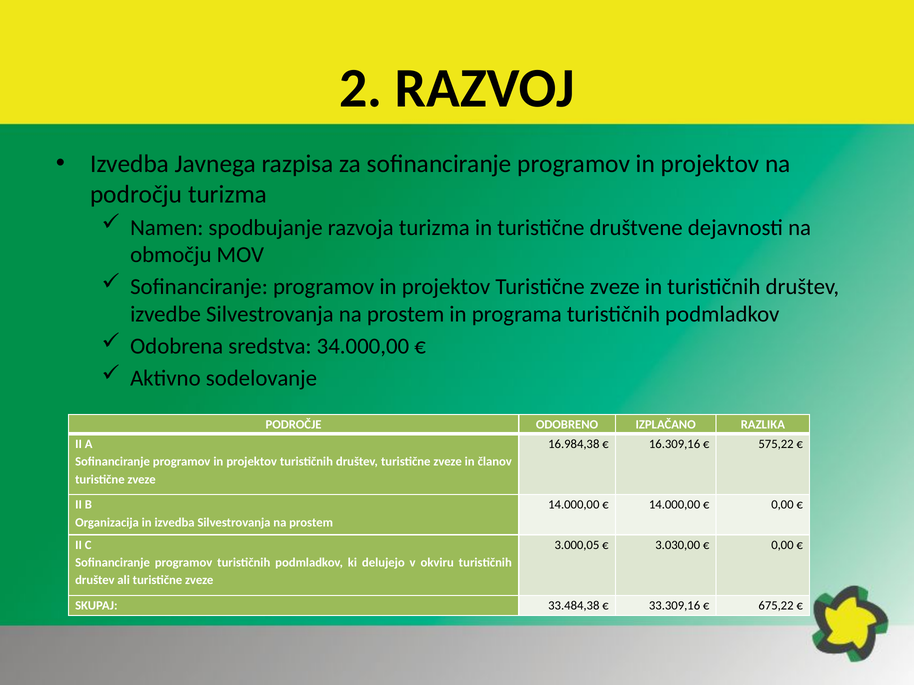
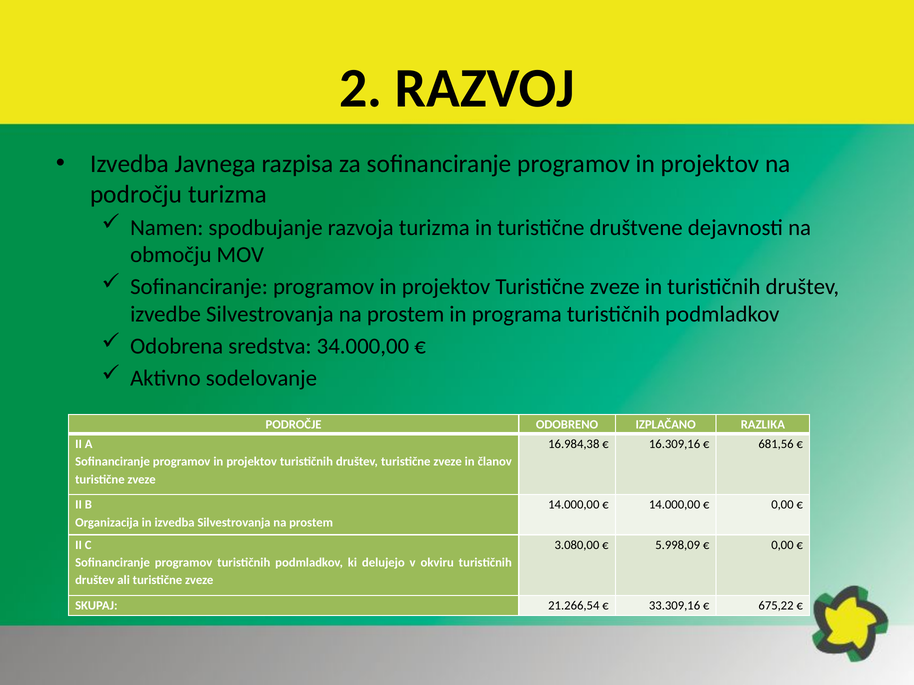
575,22: 575,22 -> 681,56
3.000,05: 3.000,05 -> 3.080,00
3.030,00: 3.030,00 -> 5.998,09
33.484,38: 33.484,38 -> 21.266,54
